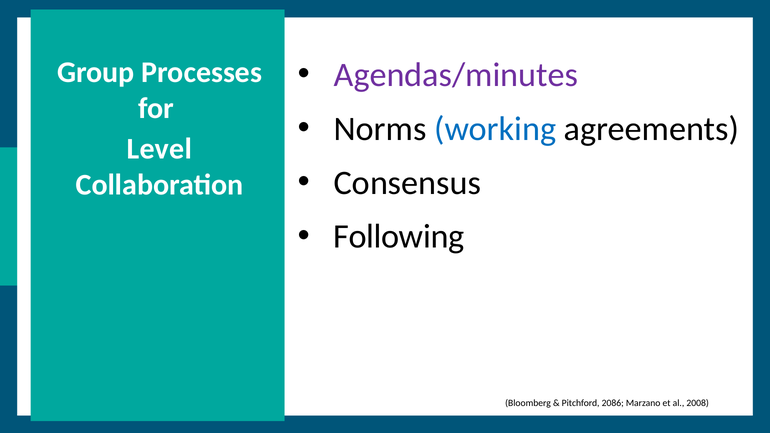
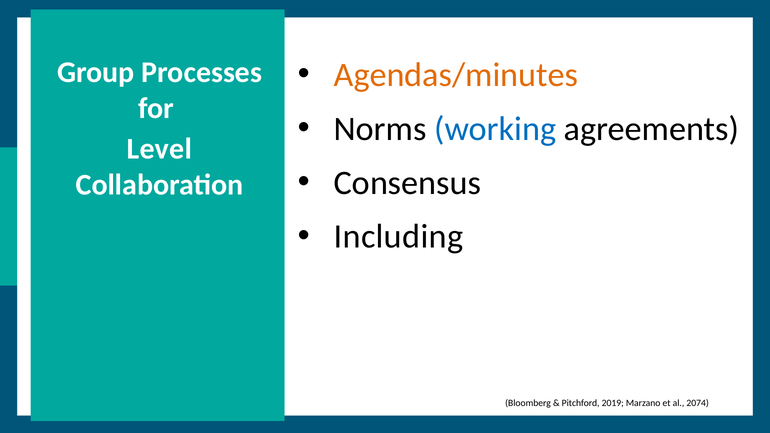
Agendas/minutes colour: purple -> orange
Following: Following -> Including
2086: 2086 -> 2019
2008: 2008 -> 2074
